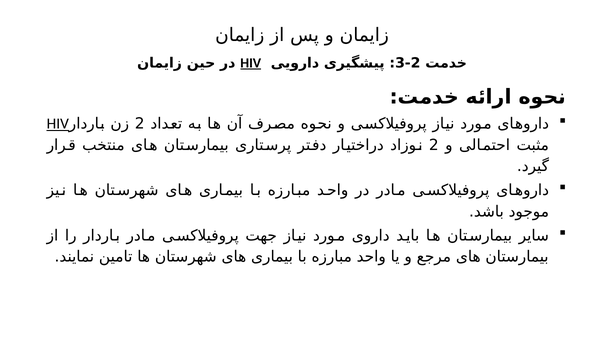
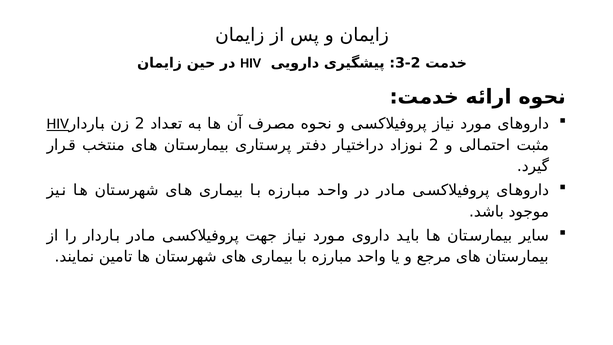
HIV at (251, 63) underline: present -> none
